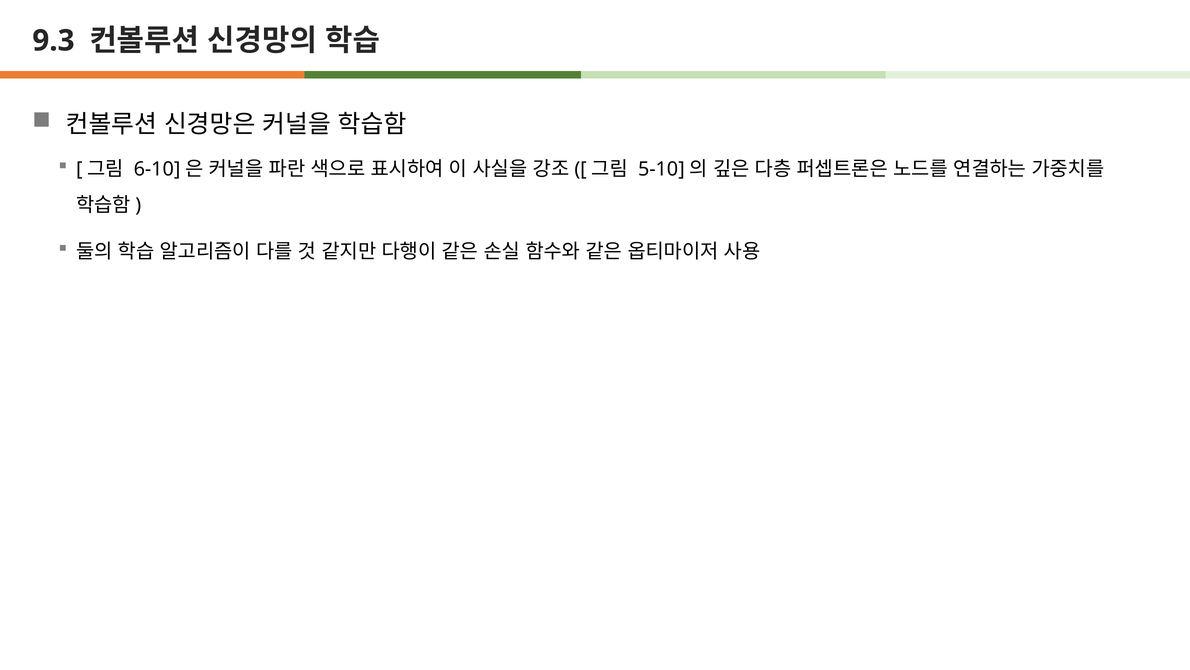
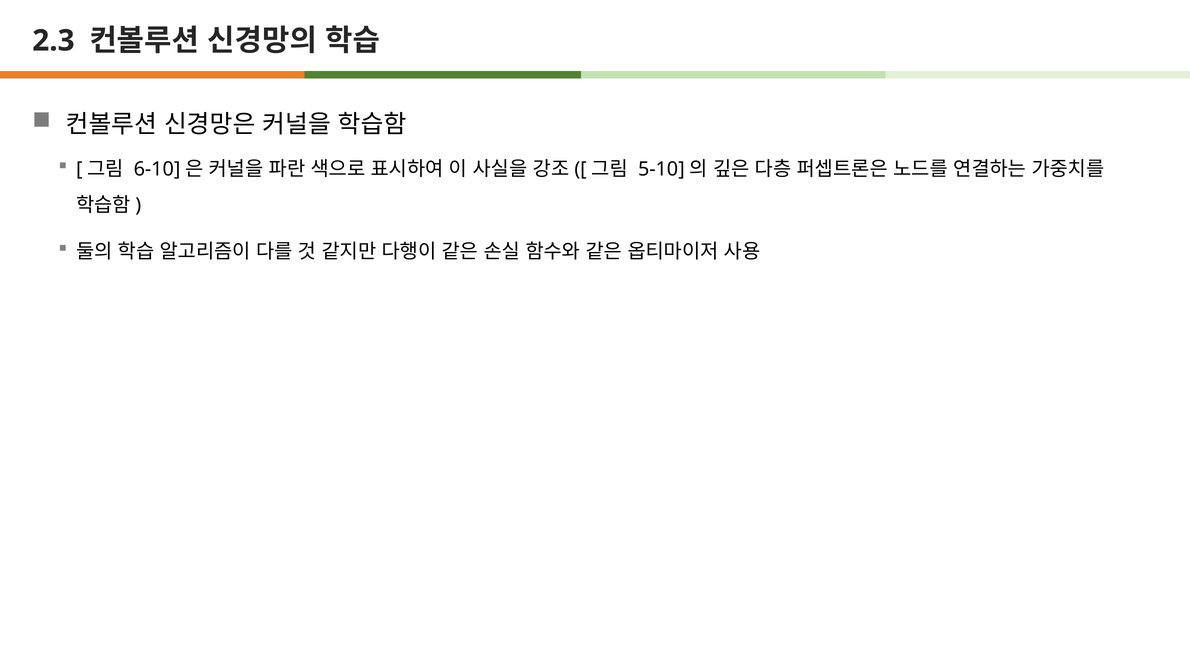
9.3: 9.3 -> 2.3
